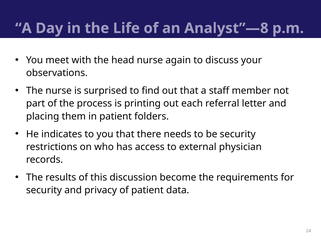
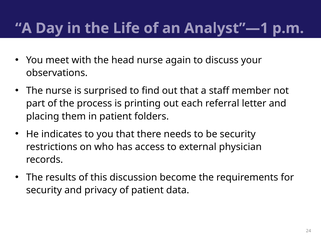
Analyst”—8: Analyst”—8 -> Analyst”—1
